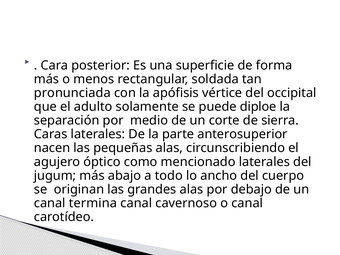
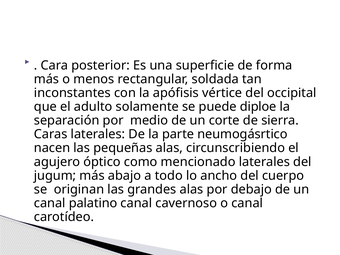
pronunciada: pronunciada -> inconstantes
anterosuperior: anterosuperior -> neumogásrtico
termina: termina -> palatino
